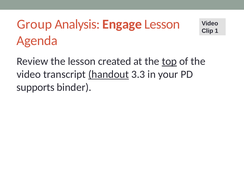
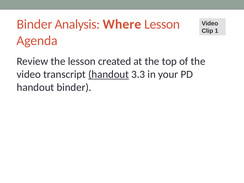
Group at (34, 24): Group -> Binder
Engage: Engage -> Where
top underline: present -> none
supports at (36, 87): supports -> handout
